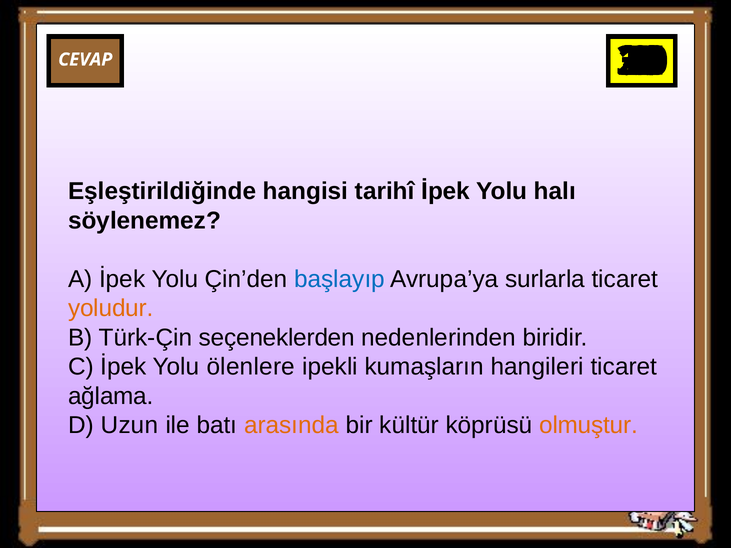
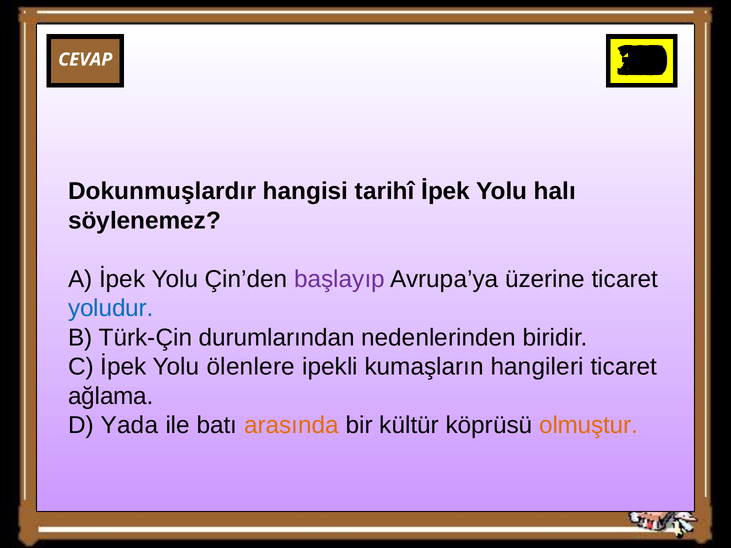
Eşleştirildiğinde: Eşleştirildiğinde -> Dokunmuşlardır
başlayıp colour: blue -> purple
surlarla: surlarla -> üzerine
yoludur colour: orange -> blue
seçeneklerden: seçeneklerden -> durumlarından
Uzun: Uzun -> Yada
